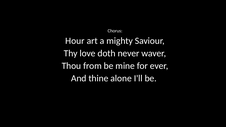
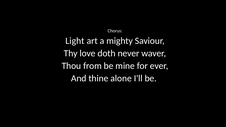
Hour: Hour -> Light
